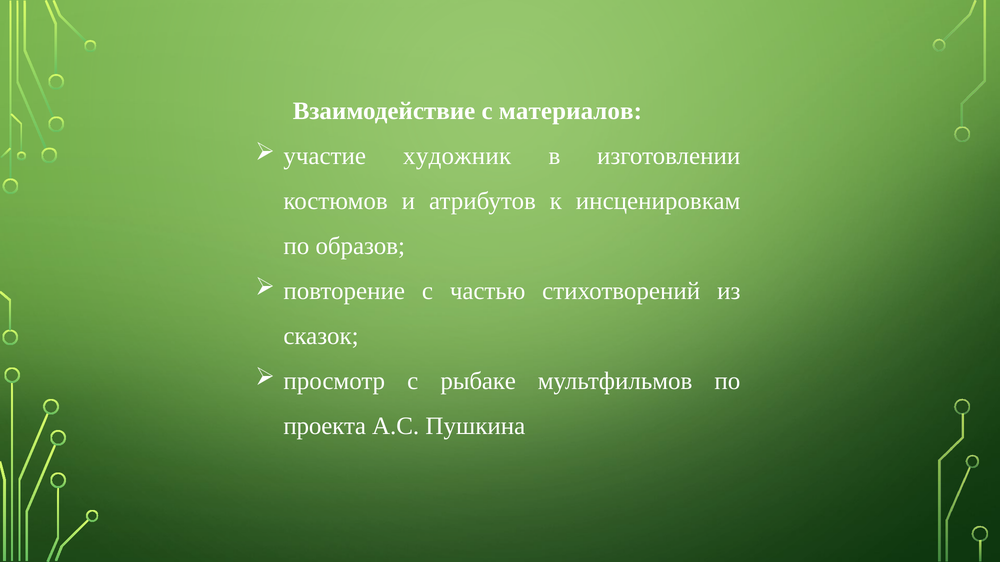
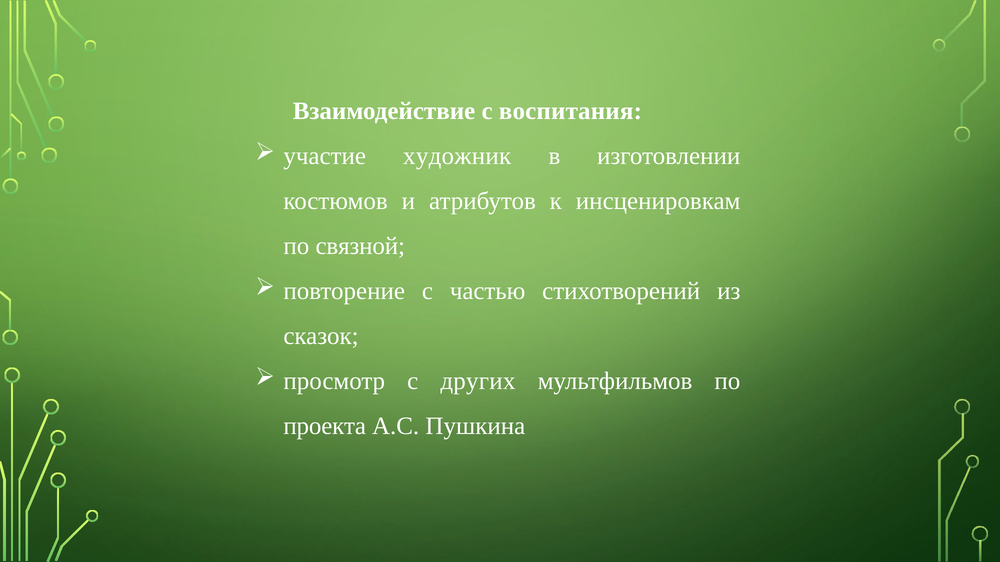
материалов: материалов -> воспитания
образов: образов -> связной
рыбаке: рыбаке -> других
